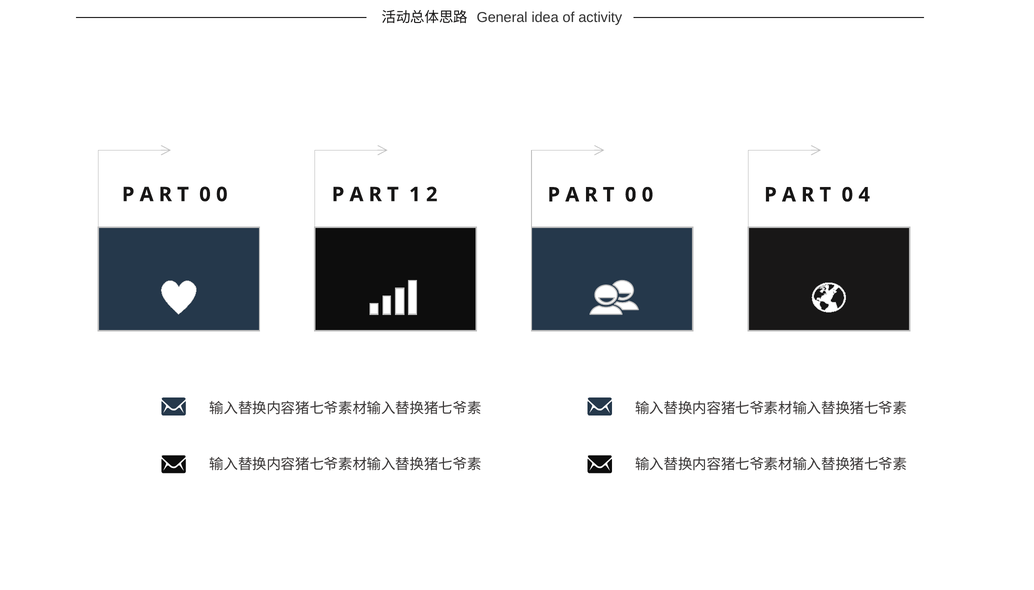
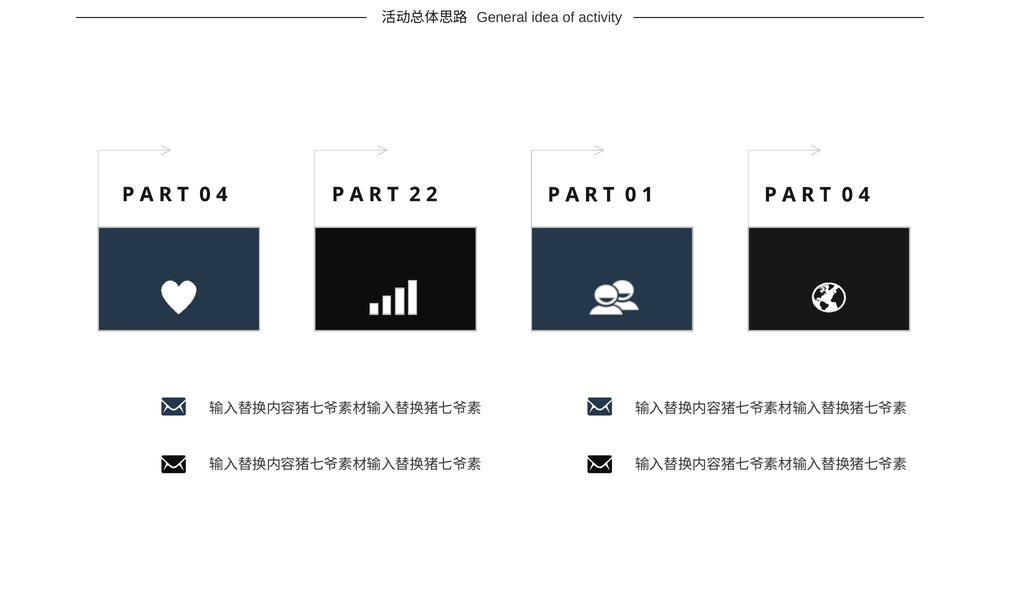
0 at (222, 195): 0 -> 4
T 1: 1 -> 2
0 at (647, 195): 0 -> 1
